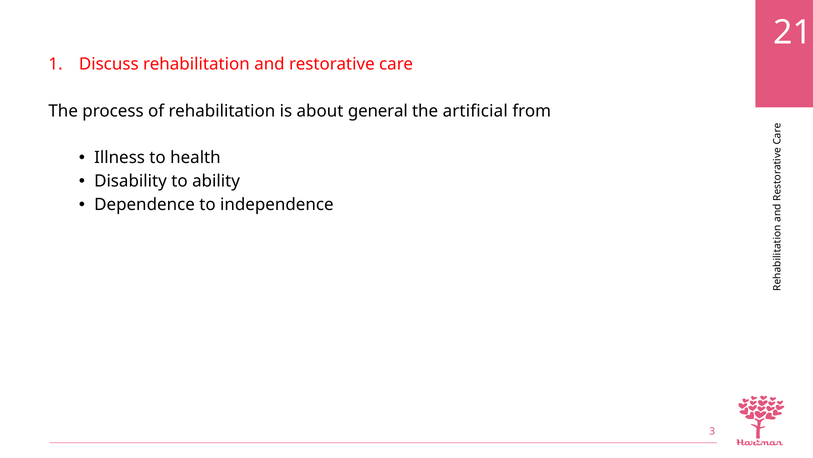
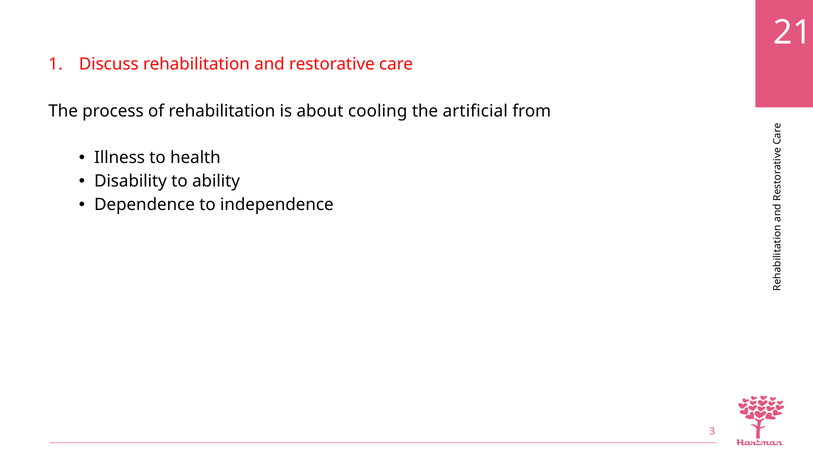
general: general -> cooling
